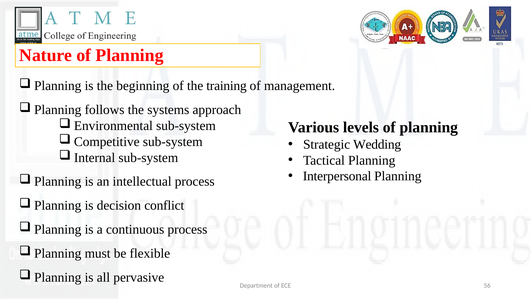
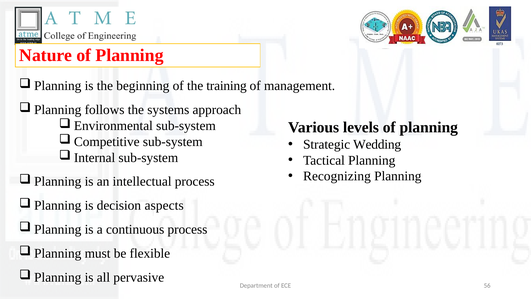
Interpersonal: Interpersonal -> Recognizing
conflict: conflict -> aspects
